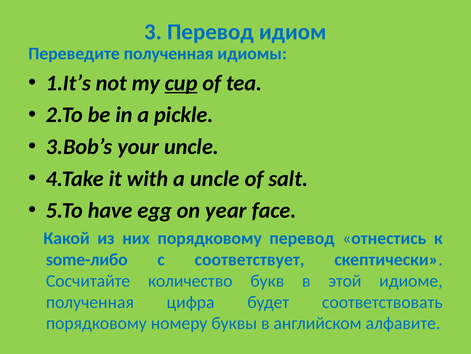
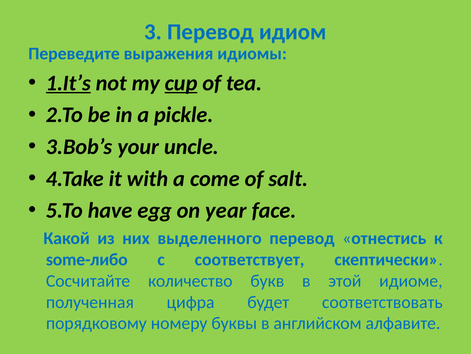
Переведите полученная: полученная -> выражения
1.It’s underline: none -> present
a uncle: uncle -> come
них порядковому: порядковому -> выделенного
